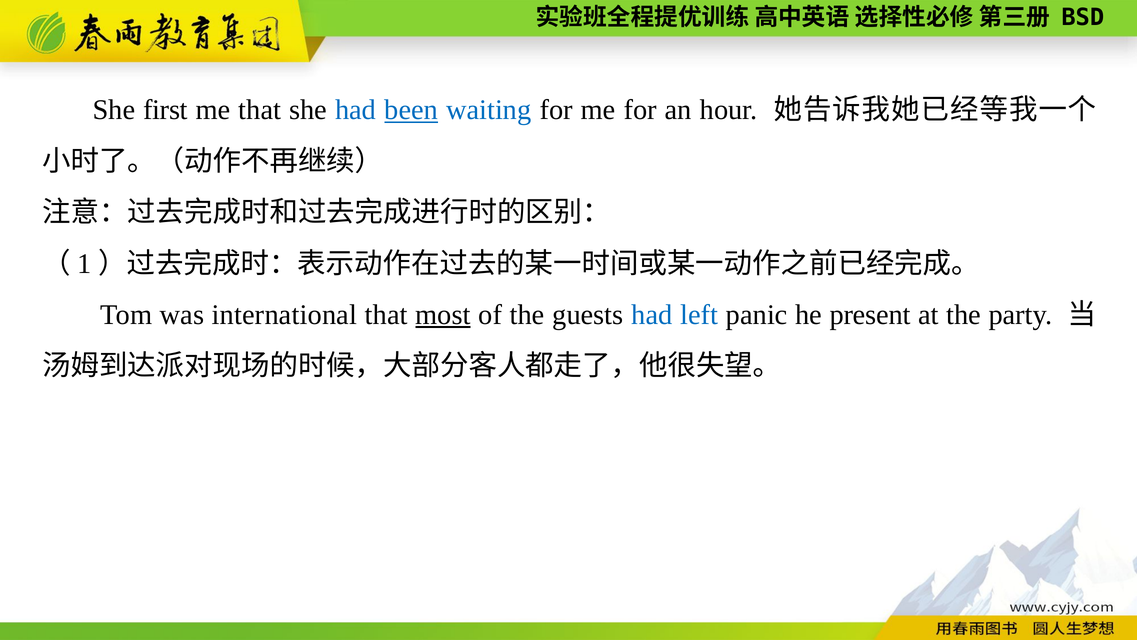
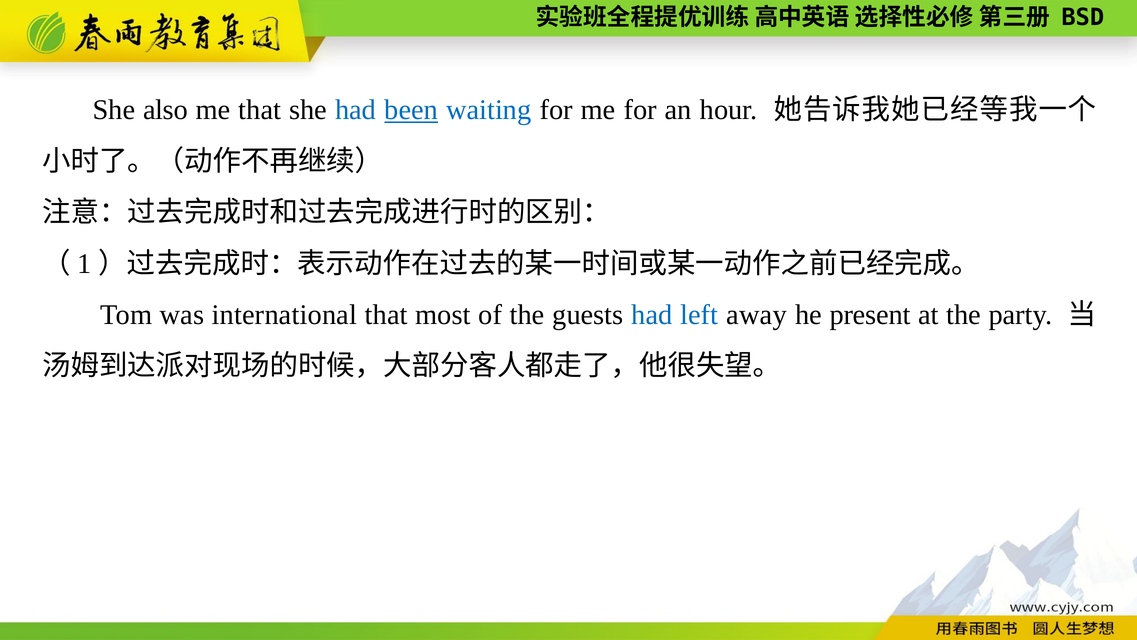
first: first -> also
most underline: present -> none
panic: panic -> away
